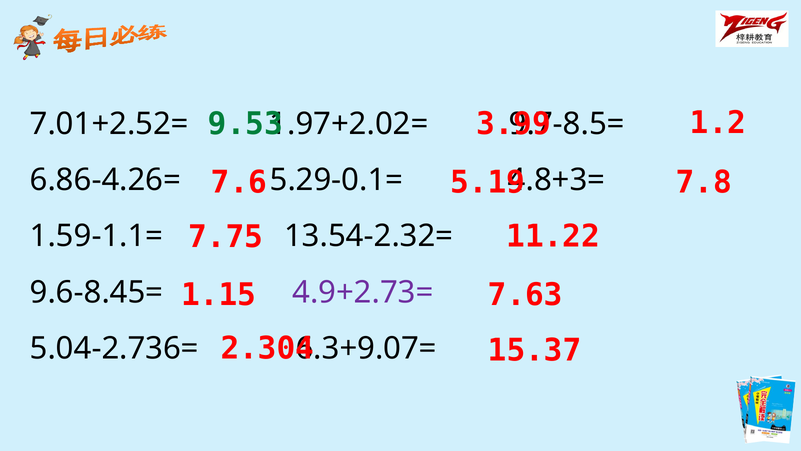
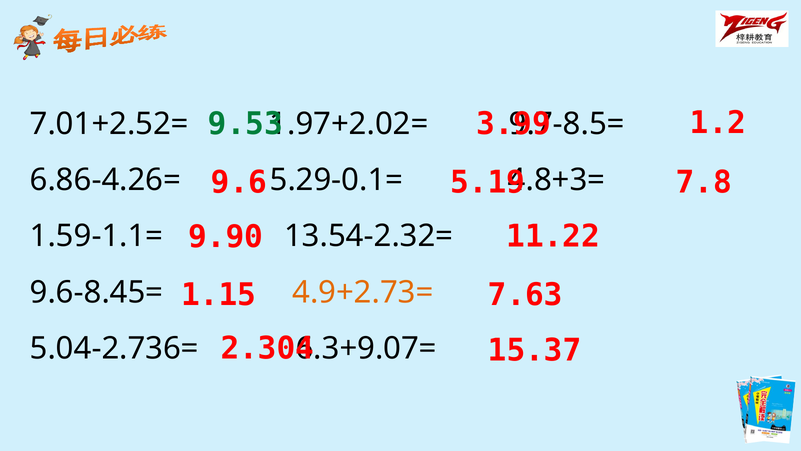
7.6: 7.6 -> 9.6
7.75: 7.75 -> 9.90
4.9+2.73= colour: purple -> orange
